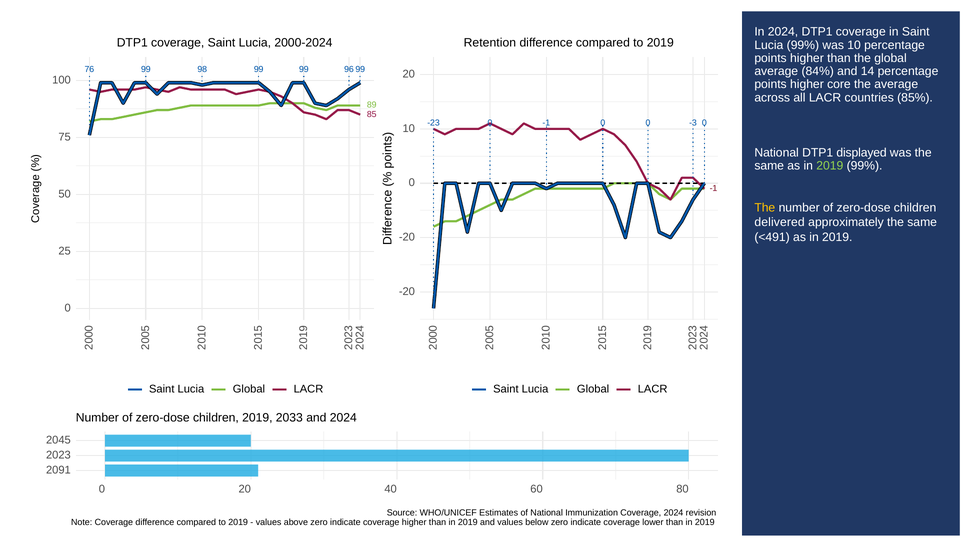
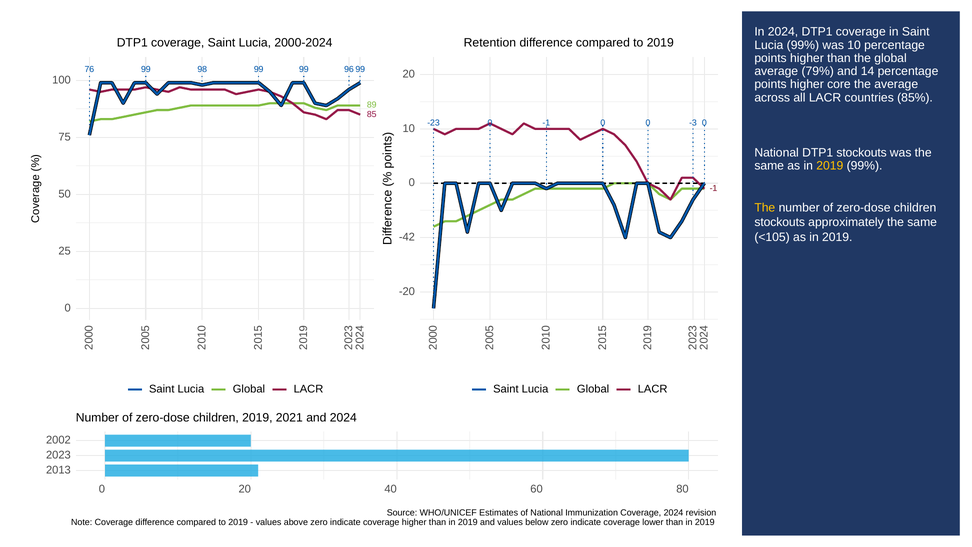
84%: 84% -> 79%
DTP1 displayed: displayed -> stockouts
2019 at (830, 166) colour: light green -> yellow
delivered at (780, 222): delivered -> stockouts
<491: <491 -> <105
-20 at (407, 237): -20 -> -42
2033: 2033 -> 2021
2045: 2045 -> 2002
2091: 2091 -> 2013
